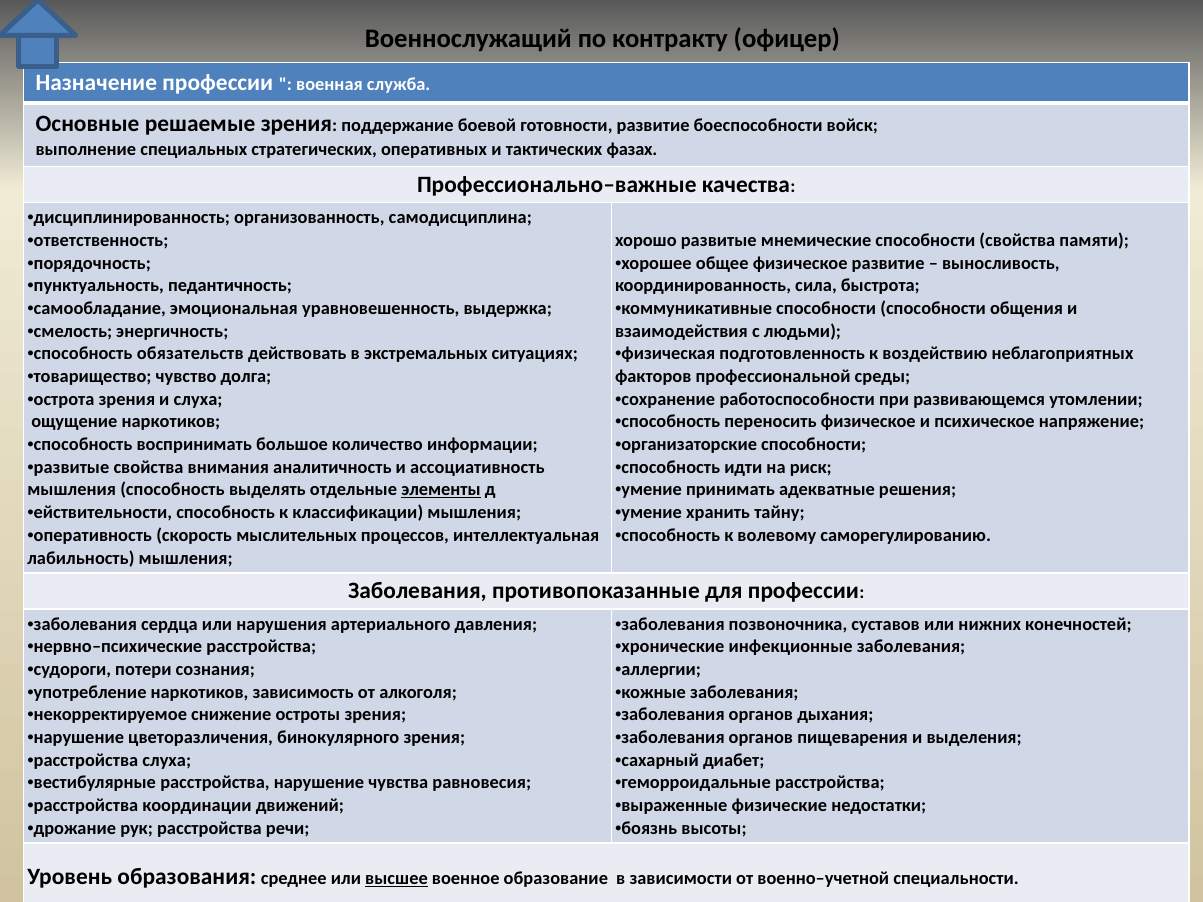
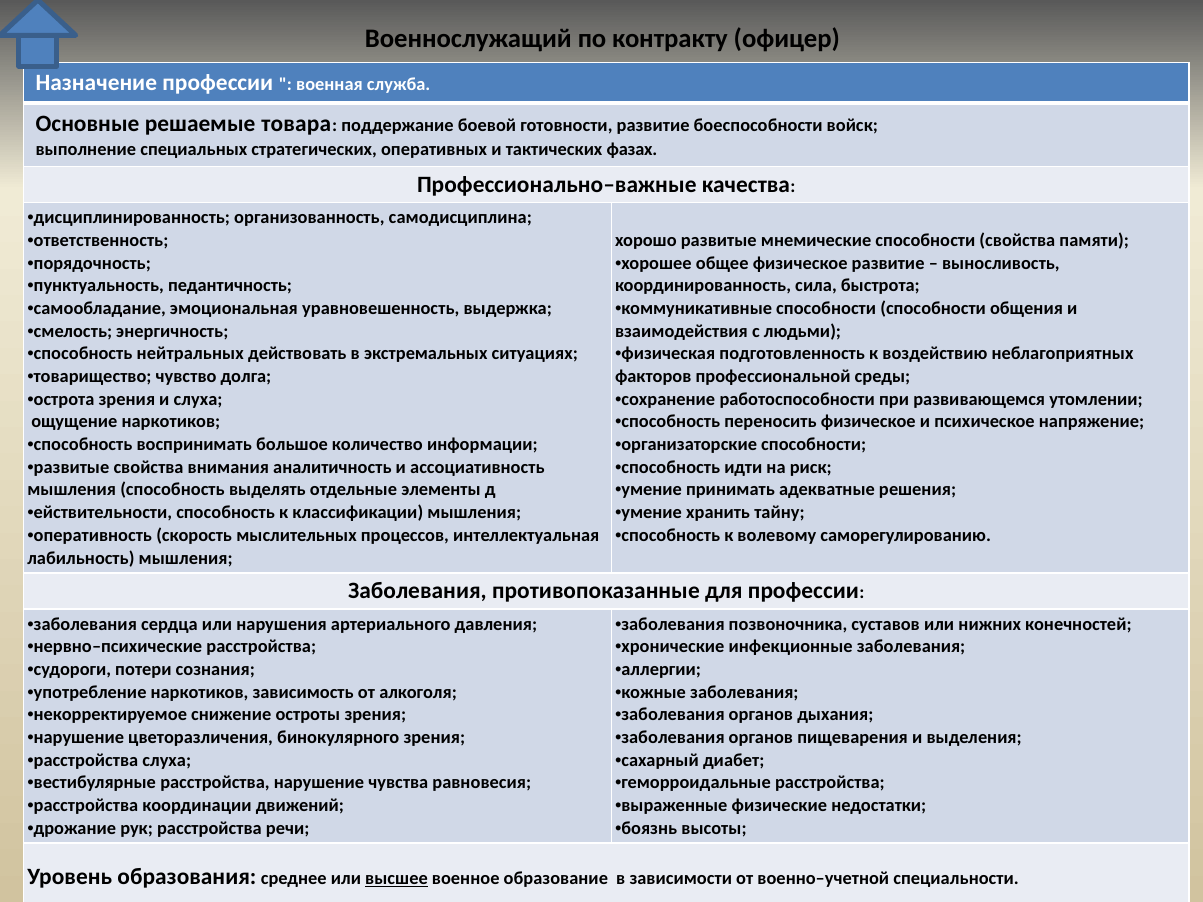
решаемые зрения: зрения -> товара
обязательств: обязательств -> нейтральных
элементы underline: present -> none
